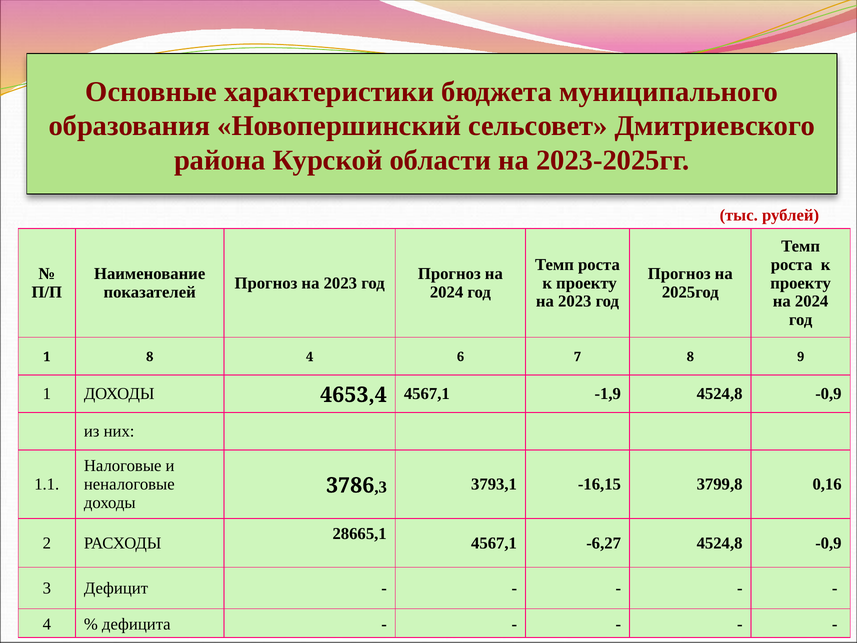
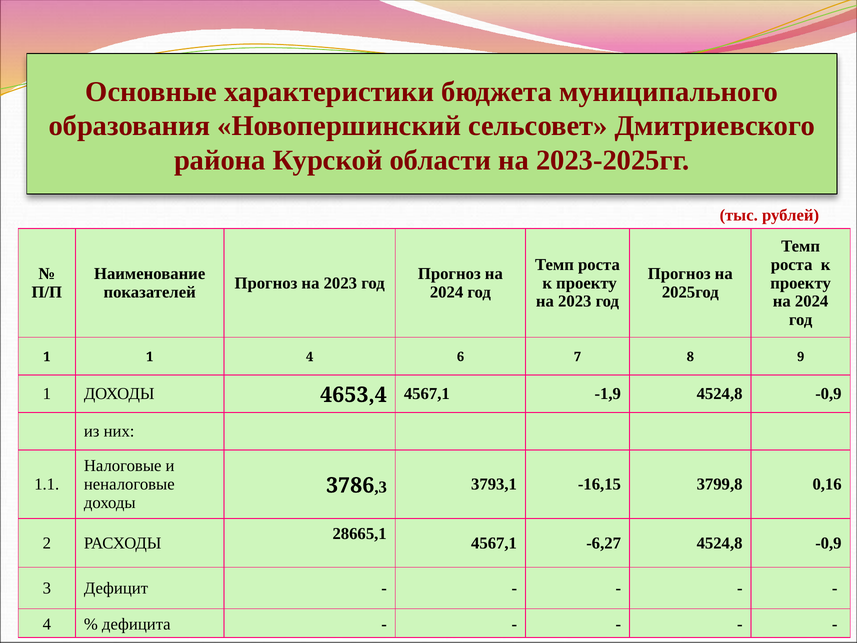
1 8: 8 -> 1
